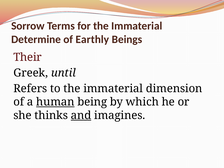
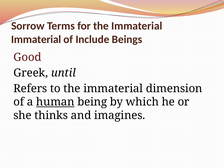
Determine at (36, 39): Determine -> Immaterial
Earthly: Earthly -> Include
Their: Their -> Good
and underline: present -> none
